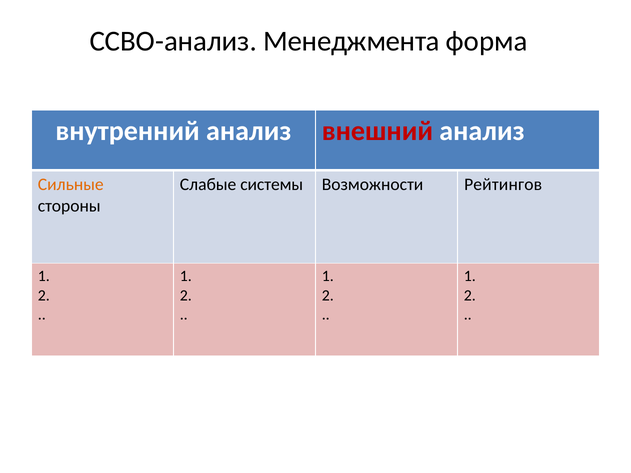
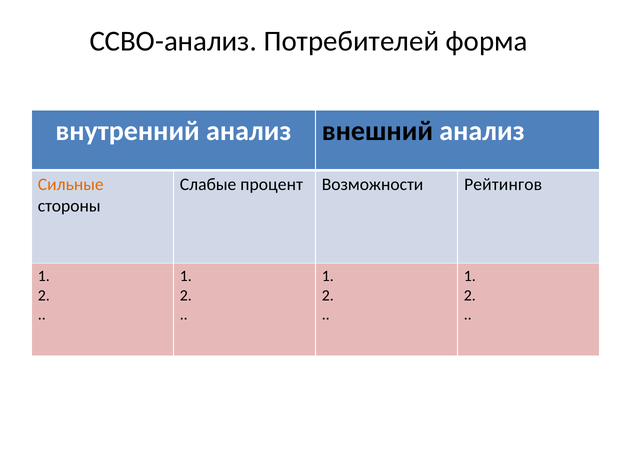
Менеджмента: Менеджмента -> Потребителей
внешний colour: red -> black
системы: системы -> процент
